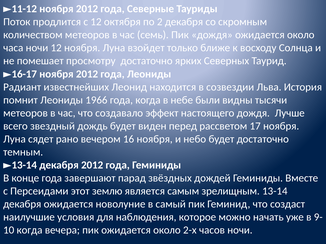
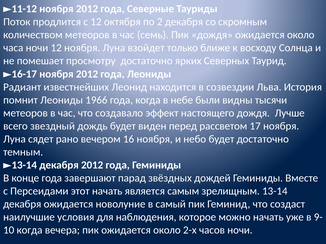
этот землю: землю -> начать
